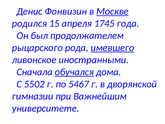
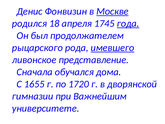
15: 15 -> 18
года underline: none -> present
иностранными: иностранными -> представление
обучался underline: present -> none
5502: 5502 -> 1655
5467: 5467 -> 1720
